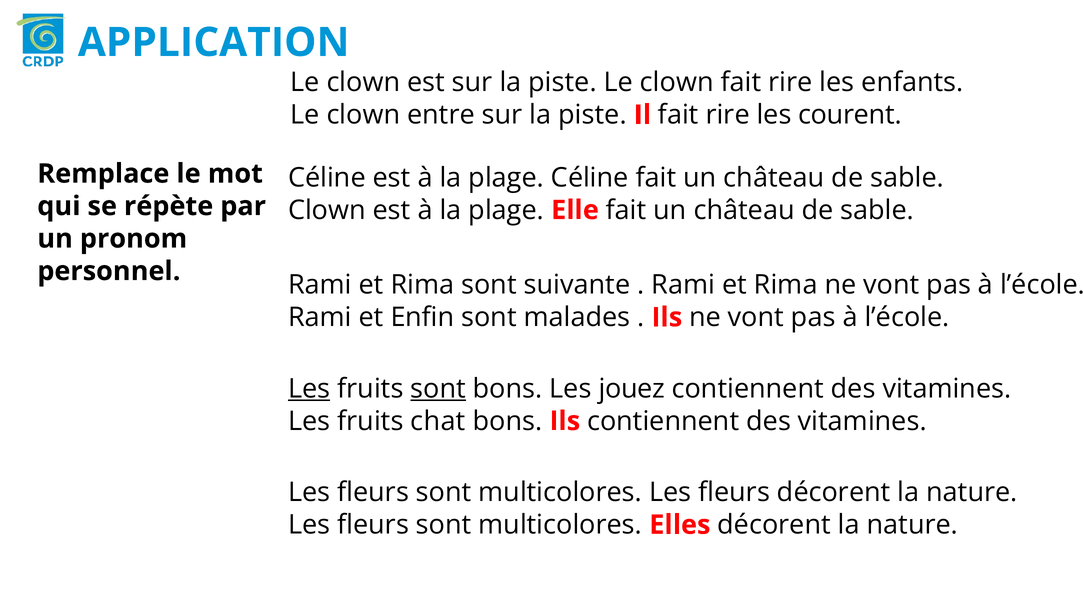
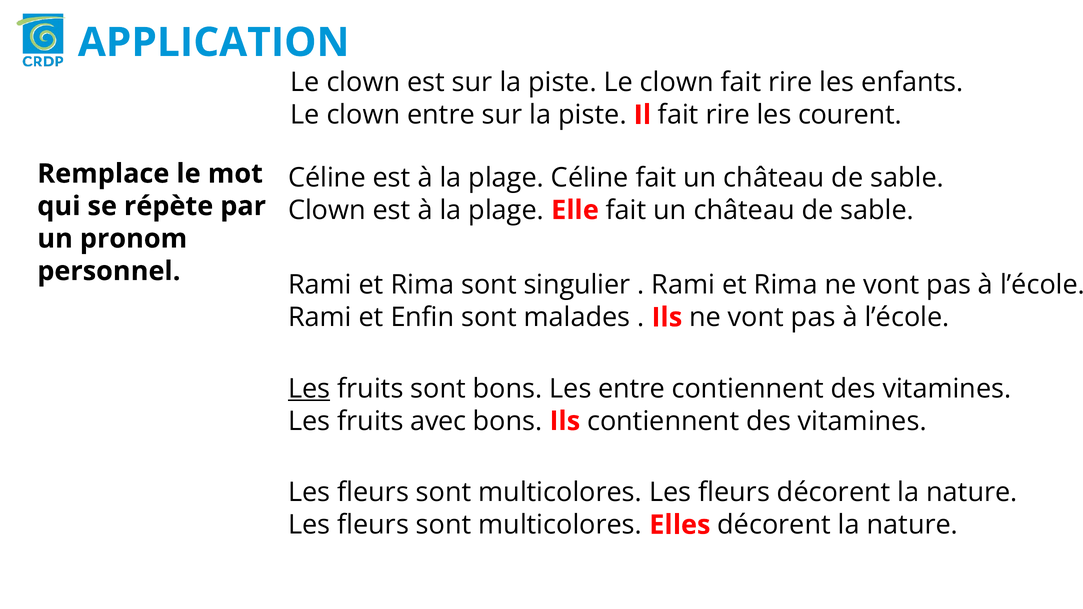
suivante: suivante -> singulier
sont at (438, 389) underline: present -> none
Les jouez: jouez -> entre
chat: chat -> avec
